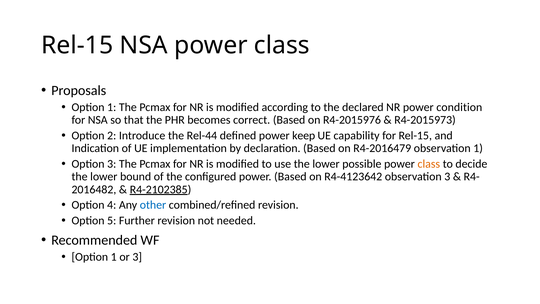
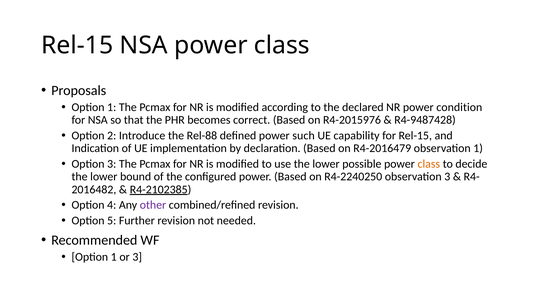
R4-2015973: R4-2015973 -> R4-9487428
Rel-44: Rel-44 -> Rel-88
keep: keep -> such
R4-4123642: R4-4123642 -> R4-2240250
other colour: blue -> purple
